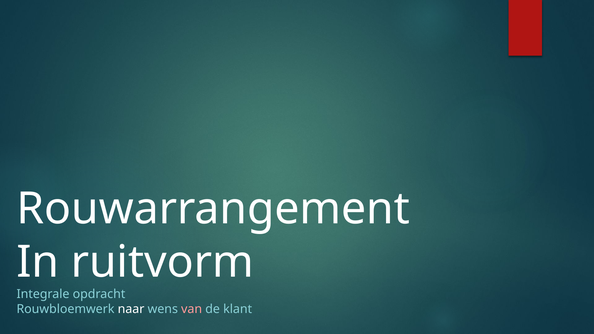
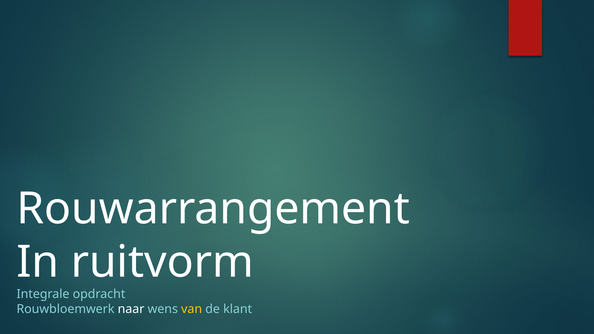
van colour: pink -> yellow
